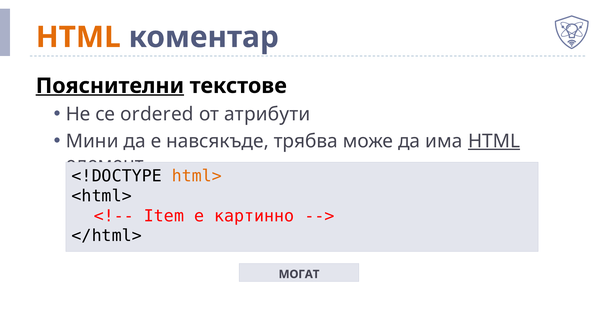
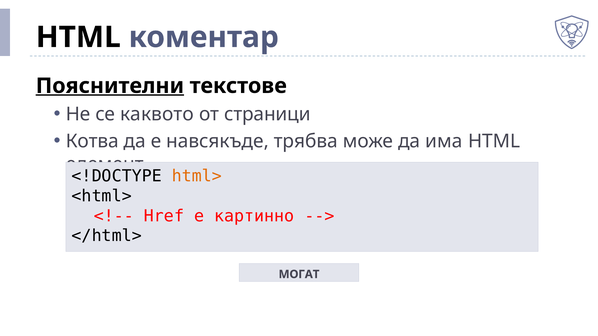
HTML at (78, 37) colour: orange -> black
ordered: ordered -> каквото
атрибути: атрибути -> страници
Мини: Мини -> Котва
HTML at (494, 141) underline: present -> none
Item: Item -> Href
